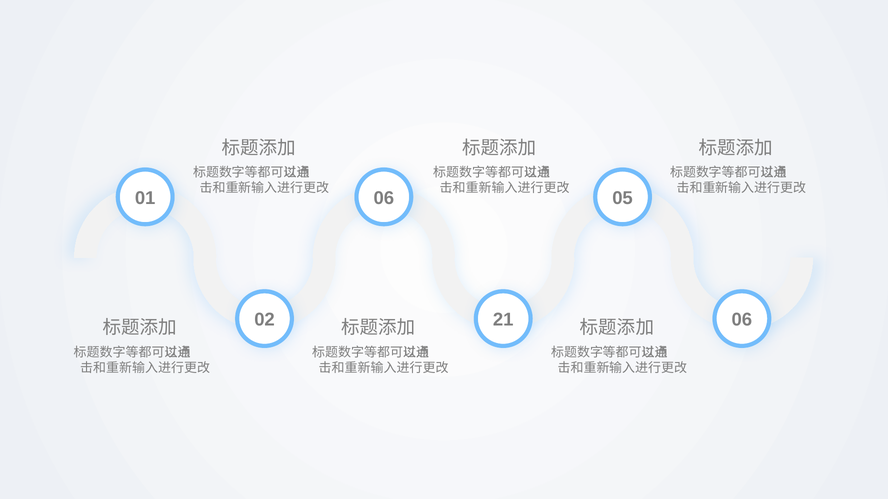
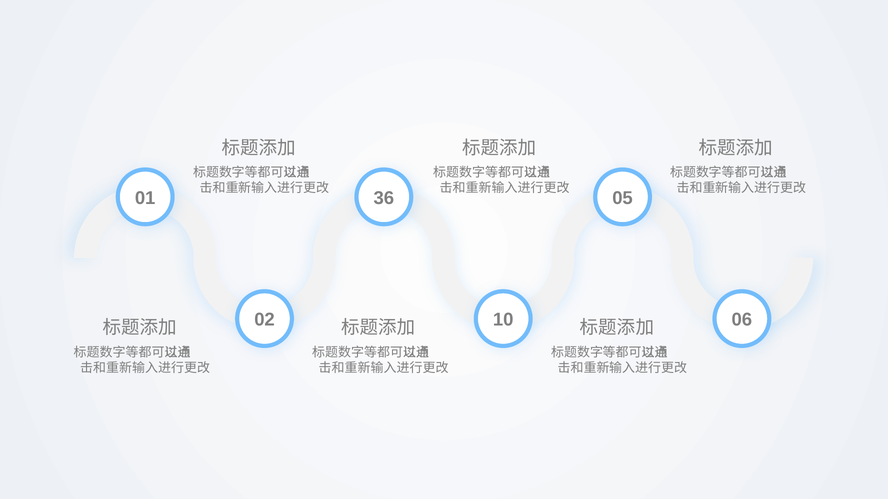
01 06: 06 -> 36
21: 21 -> 10
